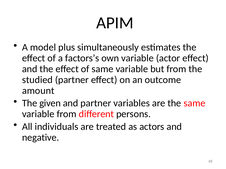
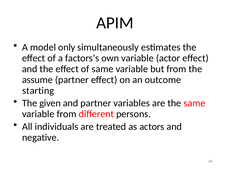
plus: plus -> only
studied: studied -> assume
amount: amount -> starting
